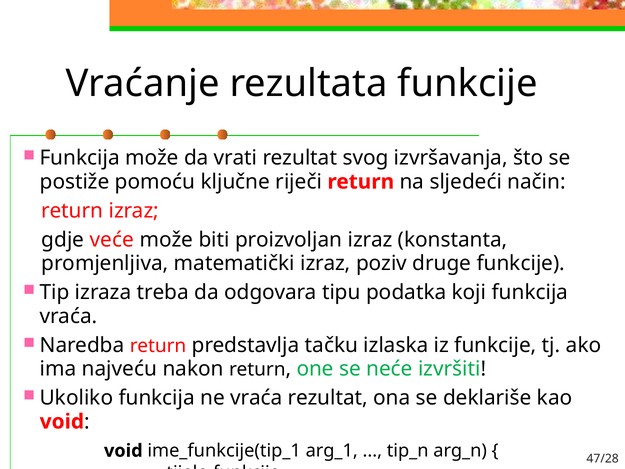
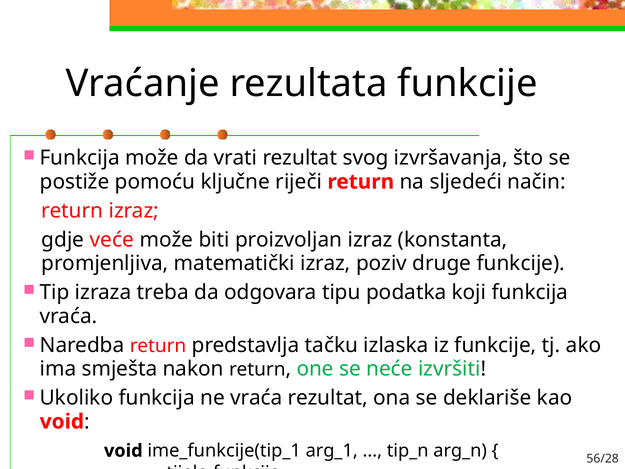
najveću: najveću -> smješta
47/28: 47/28 -> 56/28
